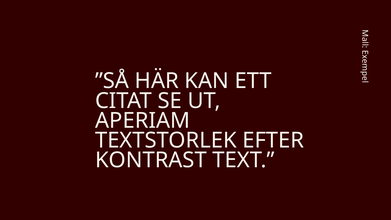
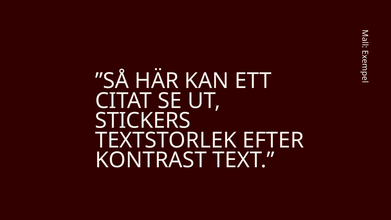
APERIAM: APERIAM -> STICKERS
